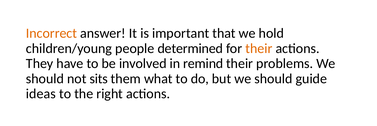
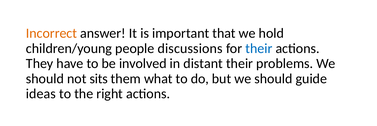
determined: determined -> discussions
their at (259, 48) colour: orange -> blue
remind: remind -> distant
